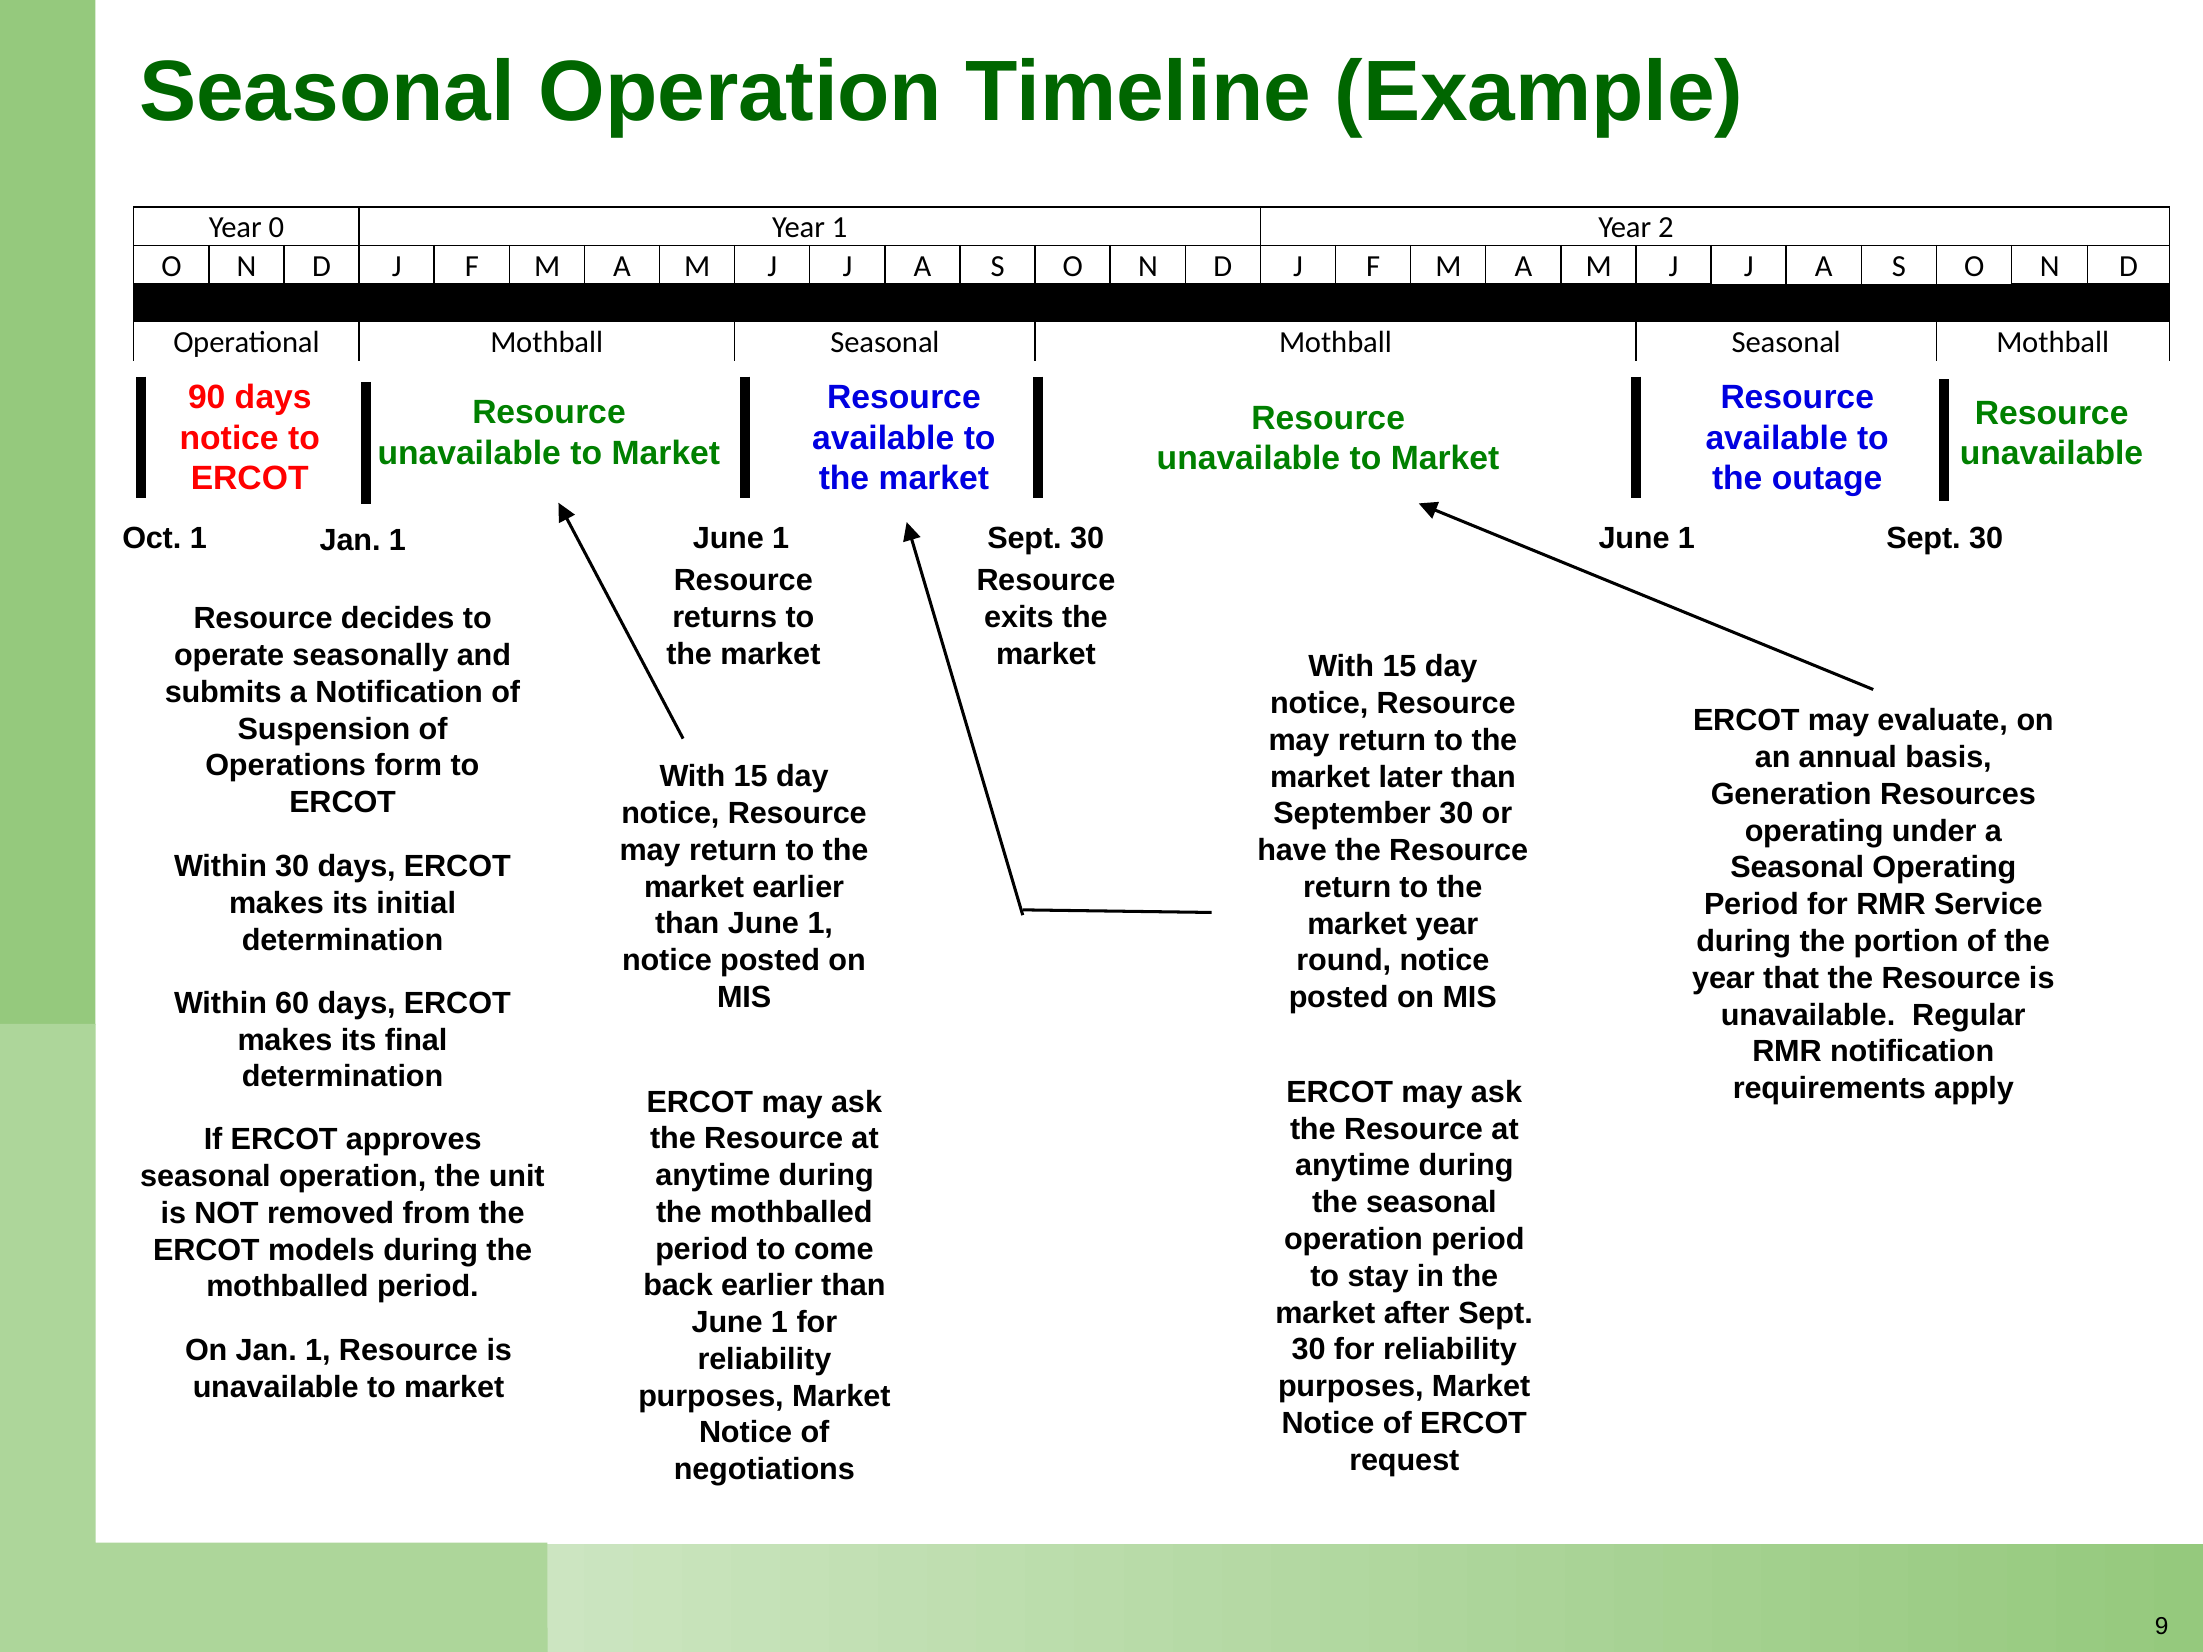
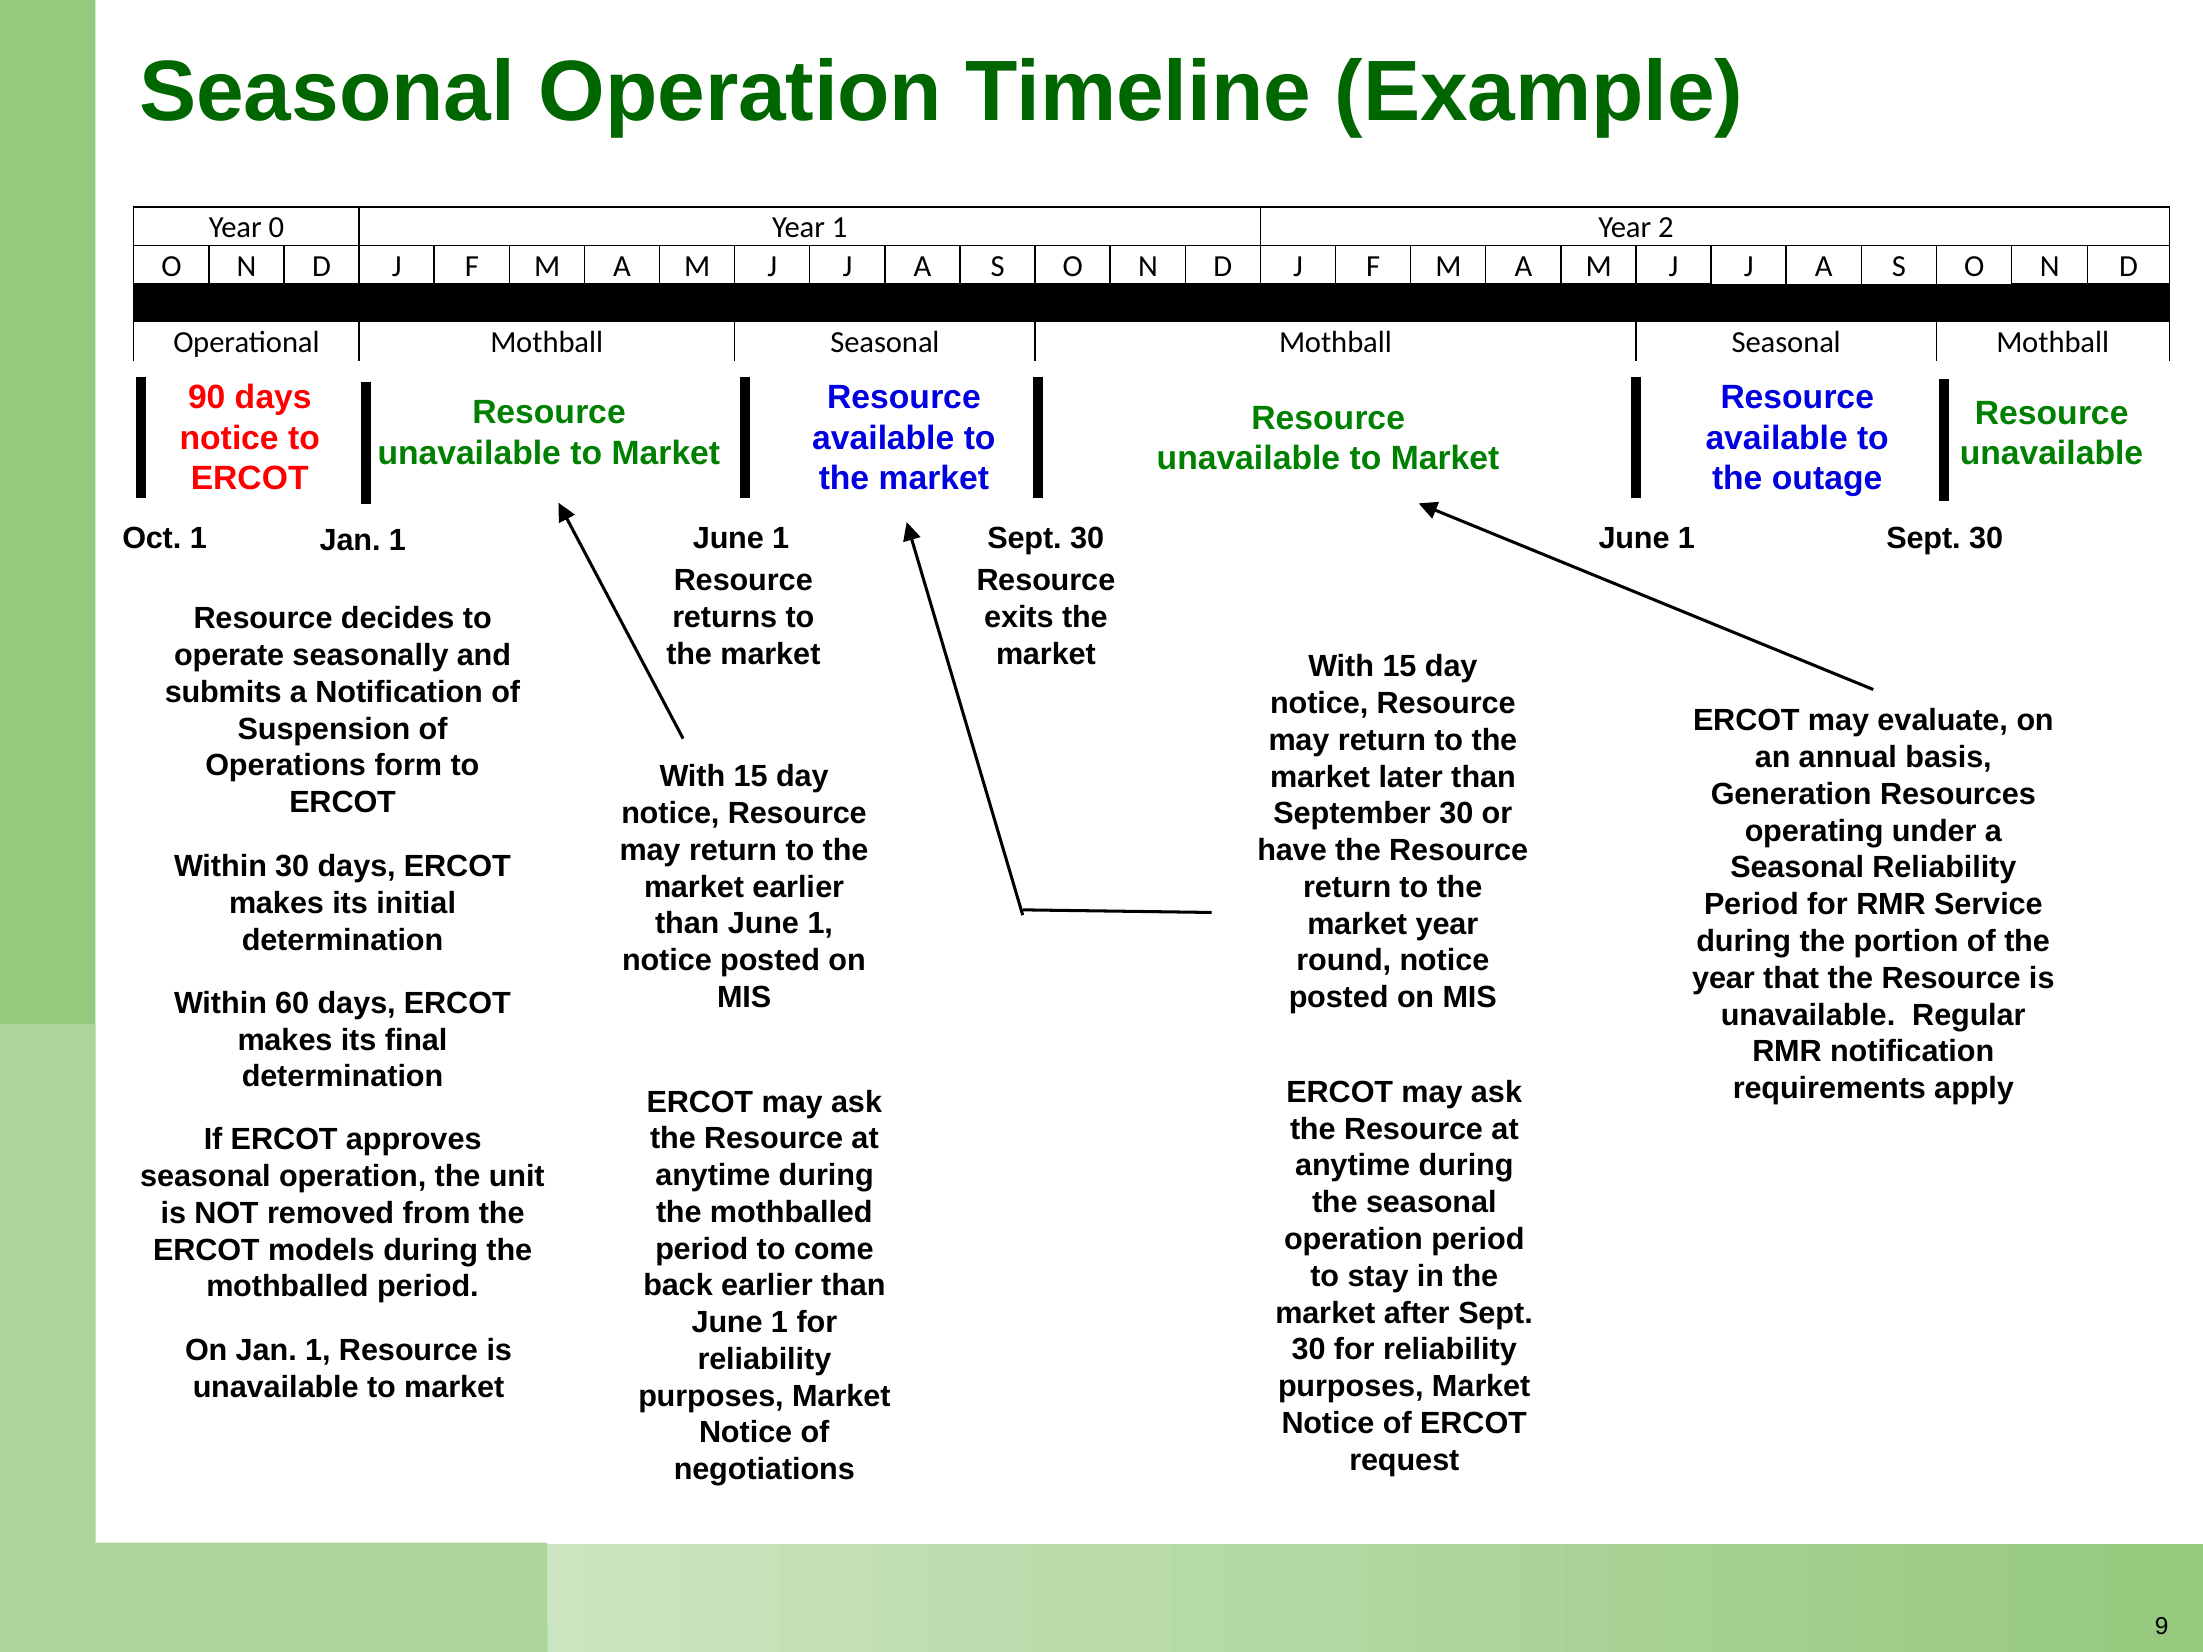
Seasonal Operating: Operating -> Reliability
